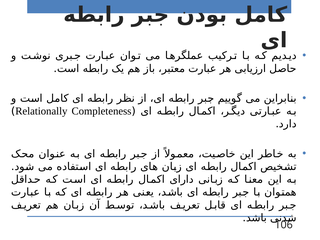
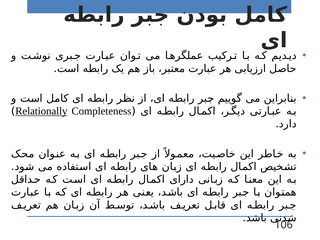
Relationally underline: none -> present
